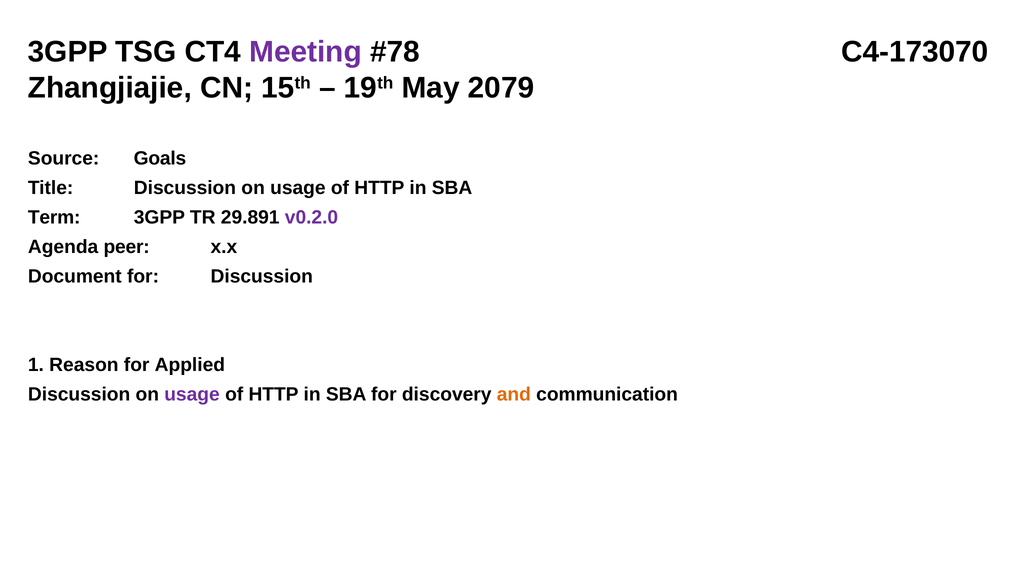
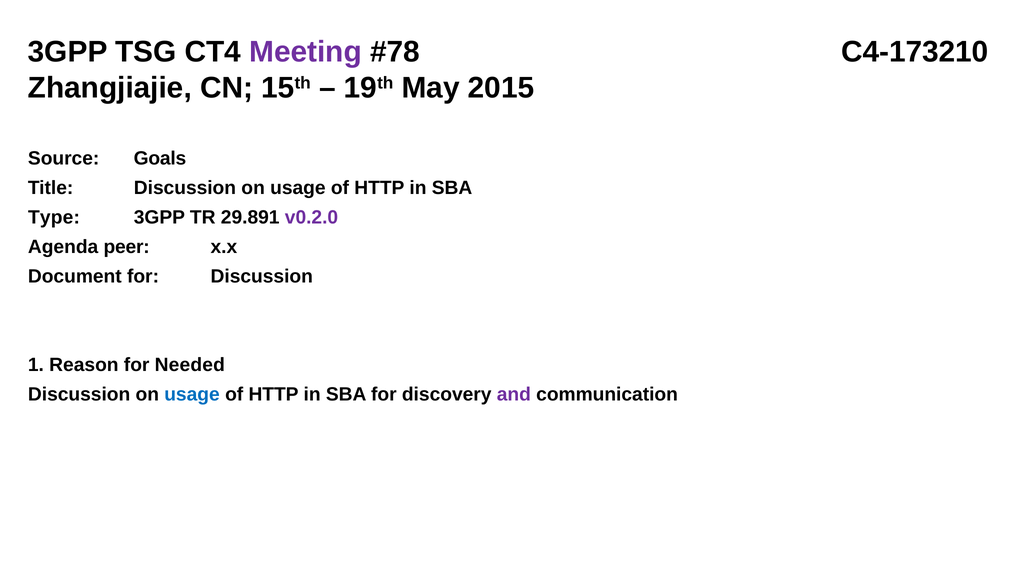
C4-173070: C4-173070 -> C4-173210
2079: 2079 -> 2015
Term: Term -> Type
Applied: Applied -> Needed
usage at (192, 394) colour: purple -> blue
and colour: orange -> purple
